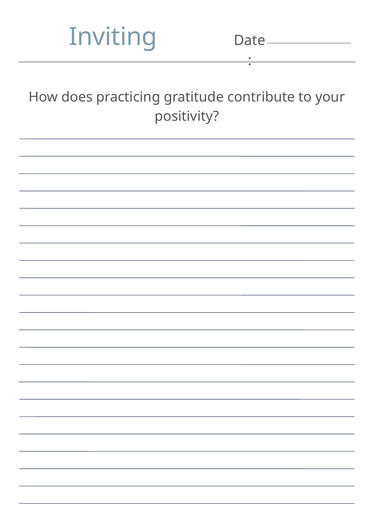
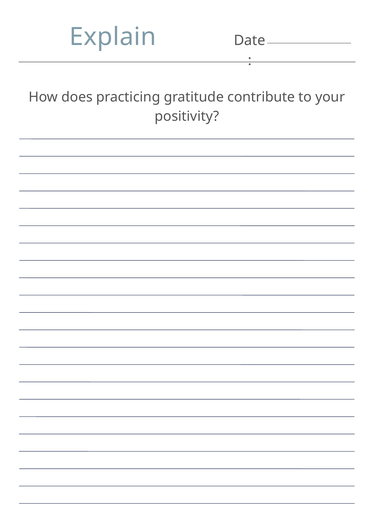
Inviting: Inviting -> Explain
